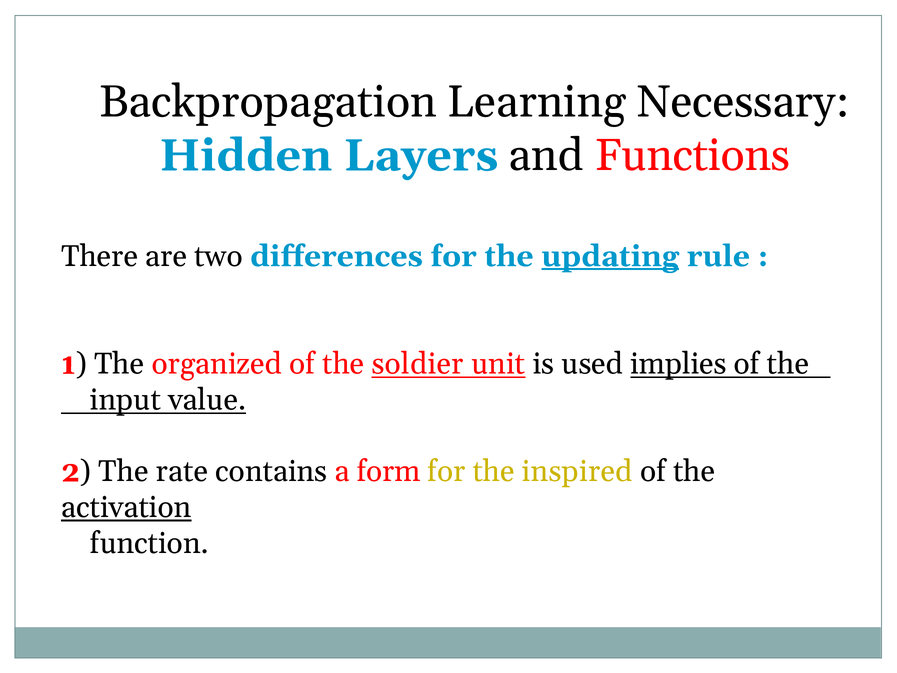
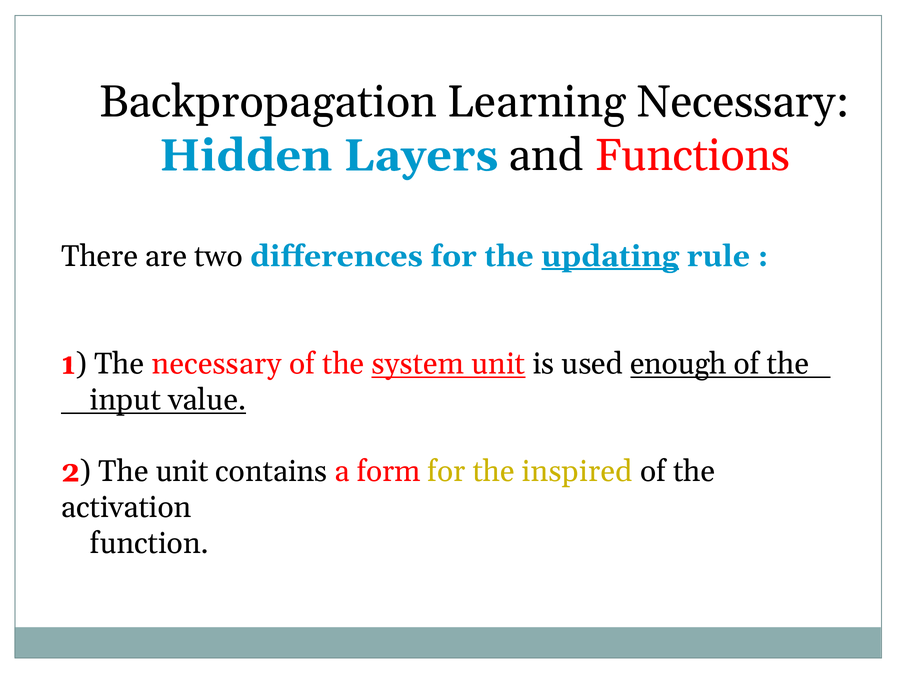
The organized: organized -> necessary
soldier: soldier -> system
implies: implies -> enough
The rate: rate -> unit
activation underline: present -> none
